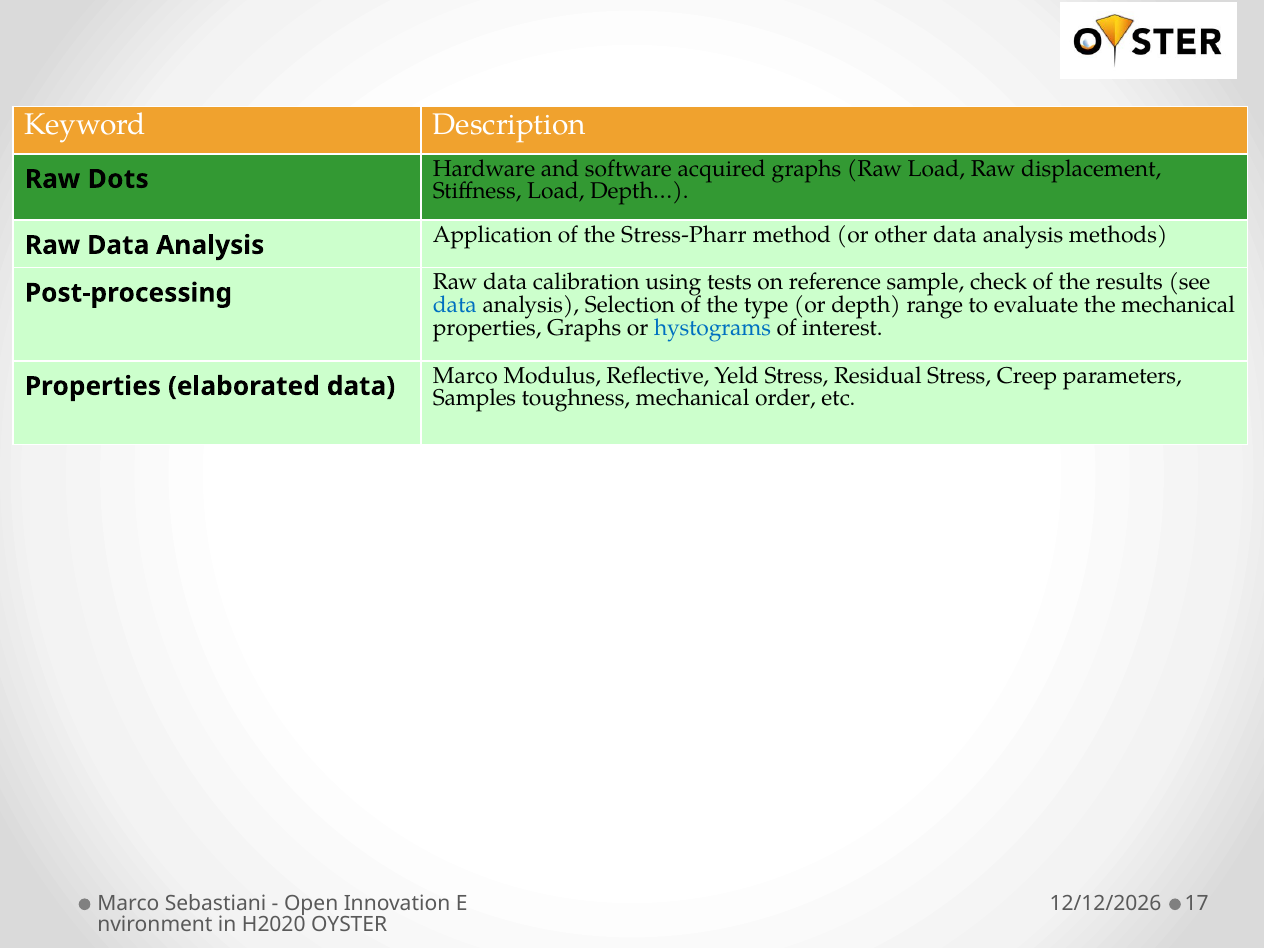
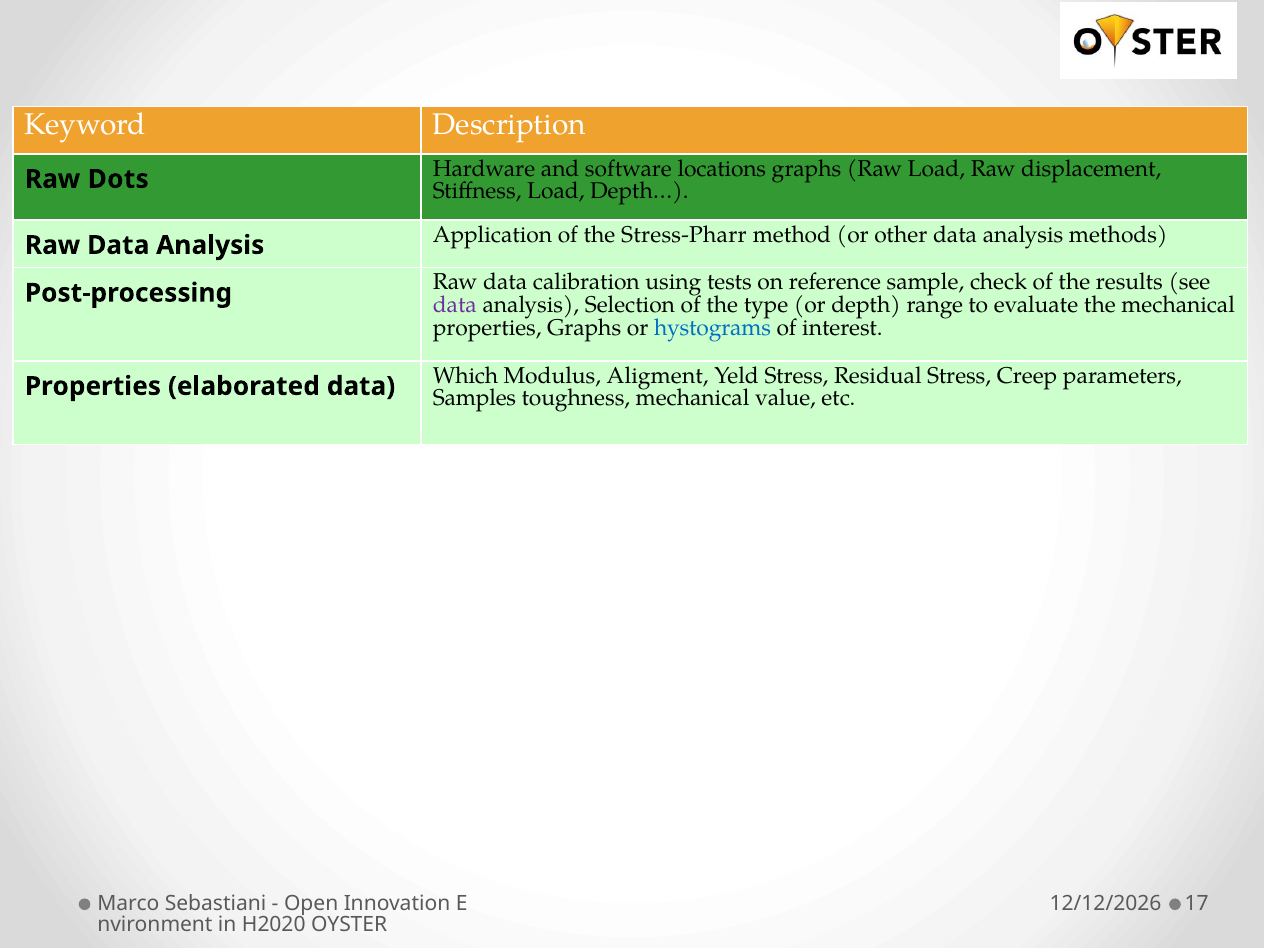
acquired: acquired -> locations
data at (455, 305) colour: blue -> purple
Marco at (465, 376): Marco -> Which
Reflective: Reflective -> Aligment
order: order -> value
